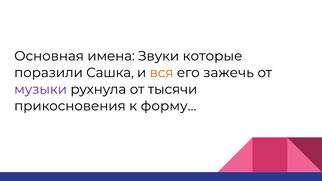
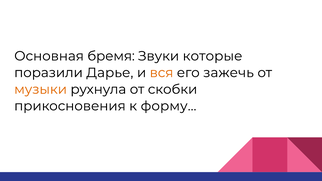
имена: имена -> бремя
Сашка: Сашка -> Дарье
музыки colour: purple -> orange
тысячи: тысячи -> скобки
